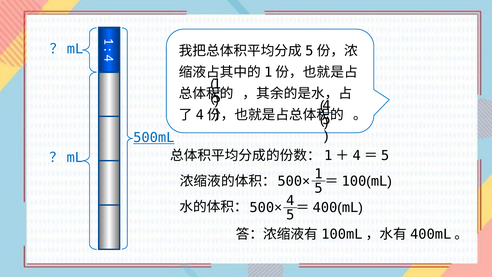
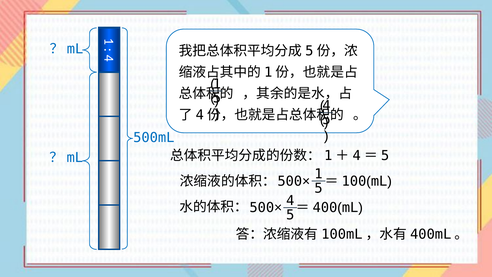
500mL underline: present -> none
